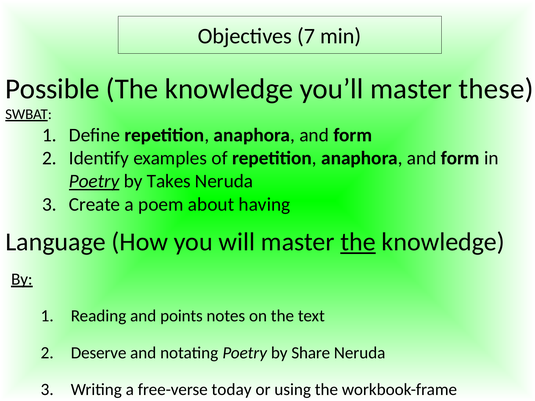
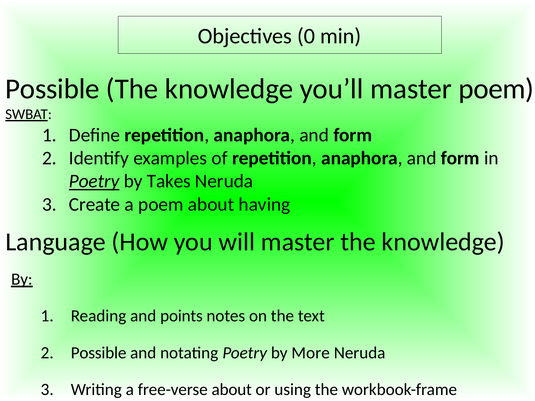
7: 7 -> 0
master these: these -> poem
the at (358, 242) underline: present -> none
2 Deserve: Deserve -> Possible
Share: Share -> More
free-verse today: today -> about
